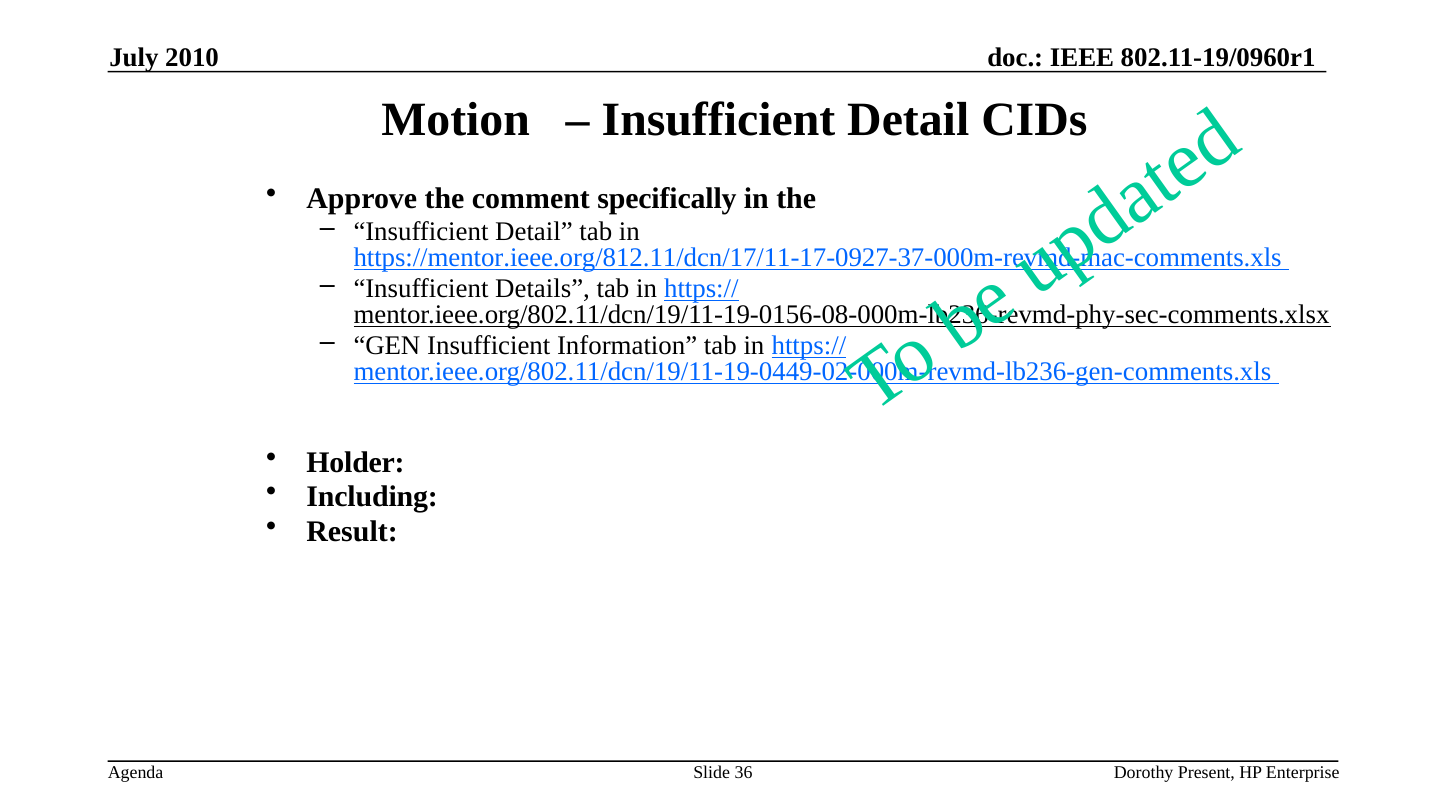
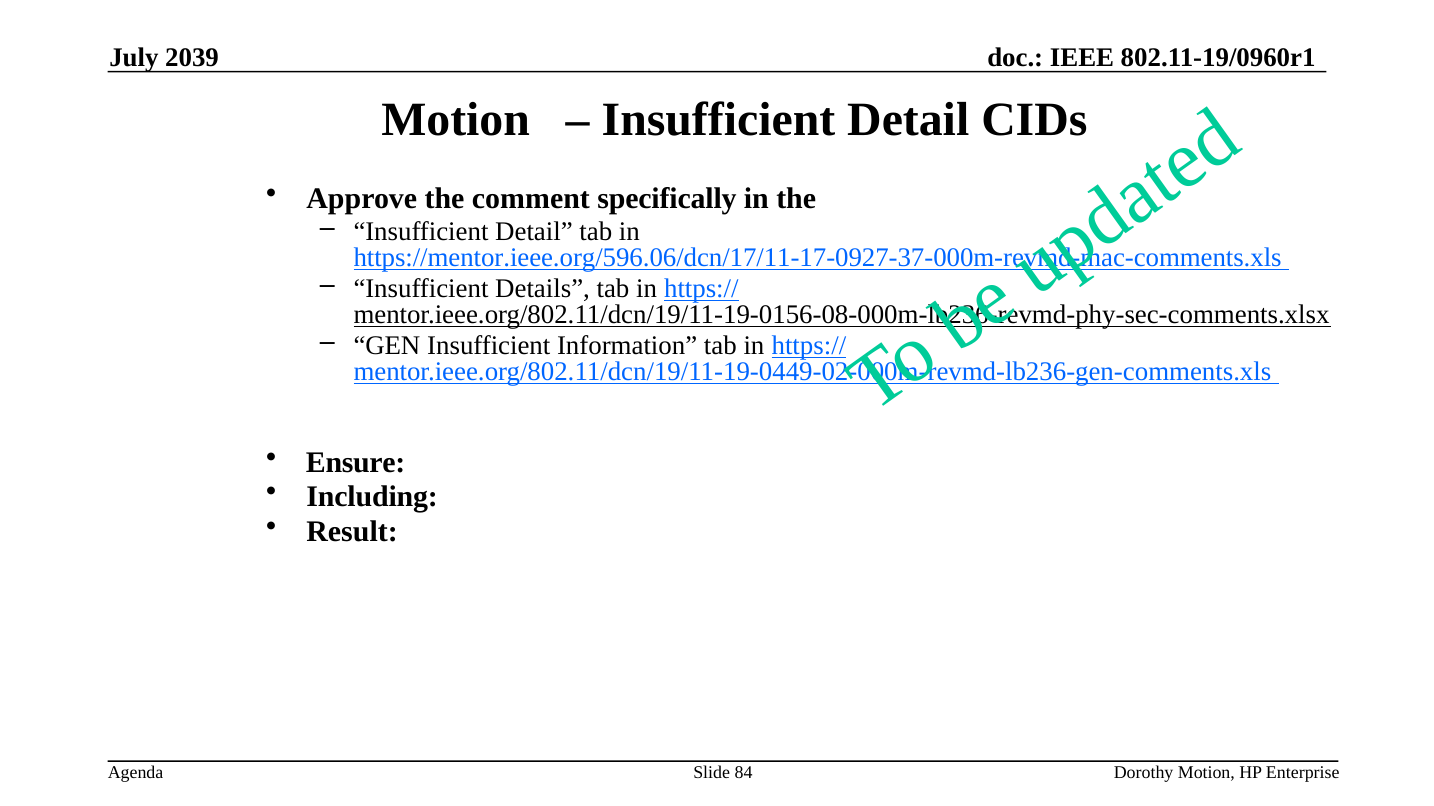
2010: 2010 -> 2039
https://mentor.ieee.org/812.11/dcn/17/11-17-0927-37-000m-revmd-mac-comments.xls: https://mentor.ieee.org/812.11/dcn/17/11-17-0927-37-000m-revmd-mac-comments.xls -> https://mentor.ieee.org/596.06/dcn/17/11-17-0927-37-000m-revmd-mac-comments.xls
Holder: Holder -> Ensure
36: 36 -> 84
Dorothy Present: Present -> Motion
